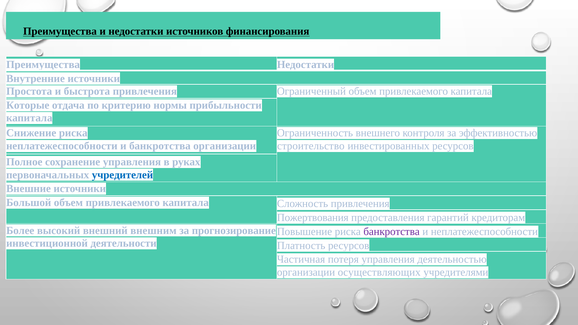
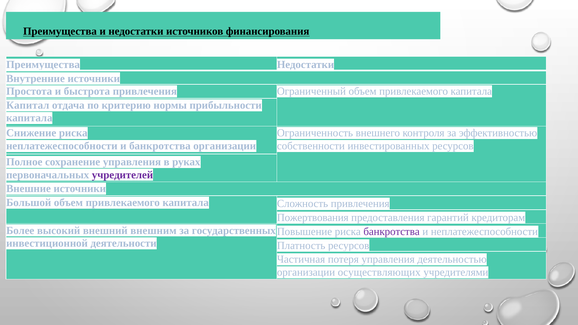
Которые: Которые -> Капитал
строительство: строительство -> собственности
учредителей colour: blue -> purple
прогнозирование: прогнозирование -> государственных
